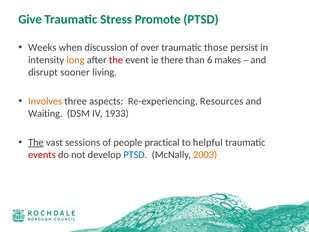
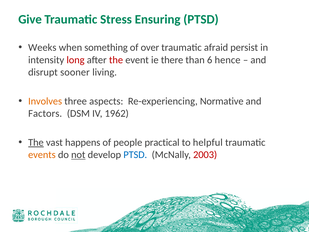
Promote: Promote -> Ensuring
discussion: discussion -> something
those: those -> afraid
long colour: orange -> red
makes: makes -> hence
Resources: Resources -> Normative
Waiting: Waiting -> Factors
1933: 1933 -> 1962
sessions: sessions -> happens
events colour: red -> orange
not underline: none -> present
2003 colour: orange -> red
